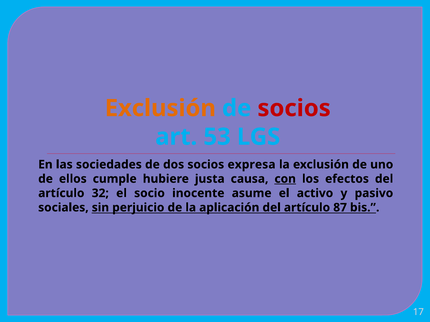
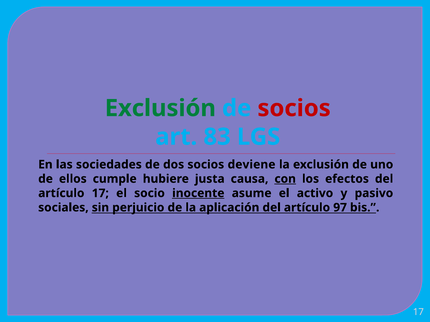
Exclusión at (160, 108) colour: orange -> green
53: 53 -> 83
expresa: expresa -> deviene
artículo 32: 32 -> 17
inocente underline: none -> present
87: 87 -> 97
